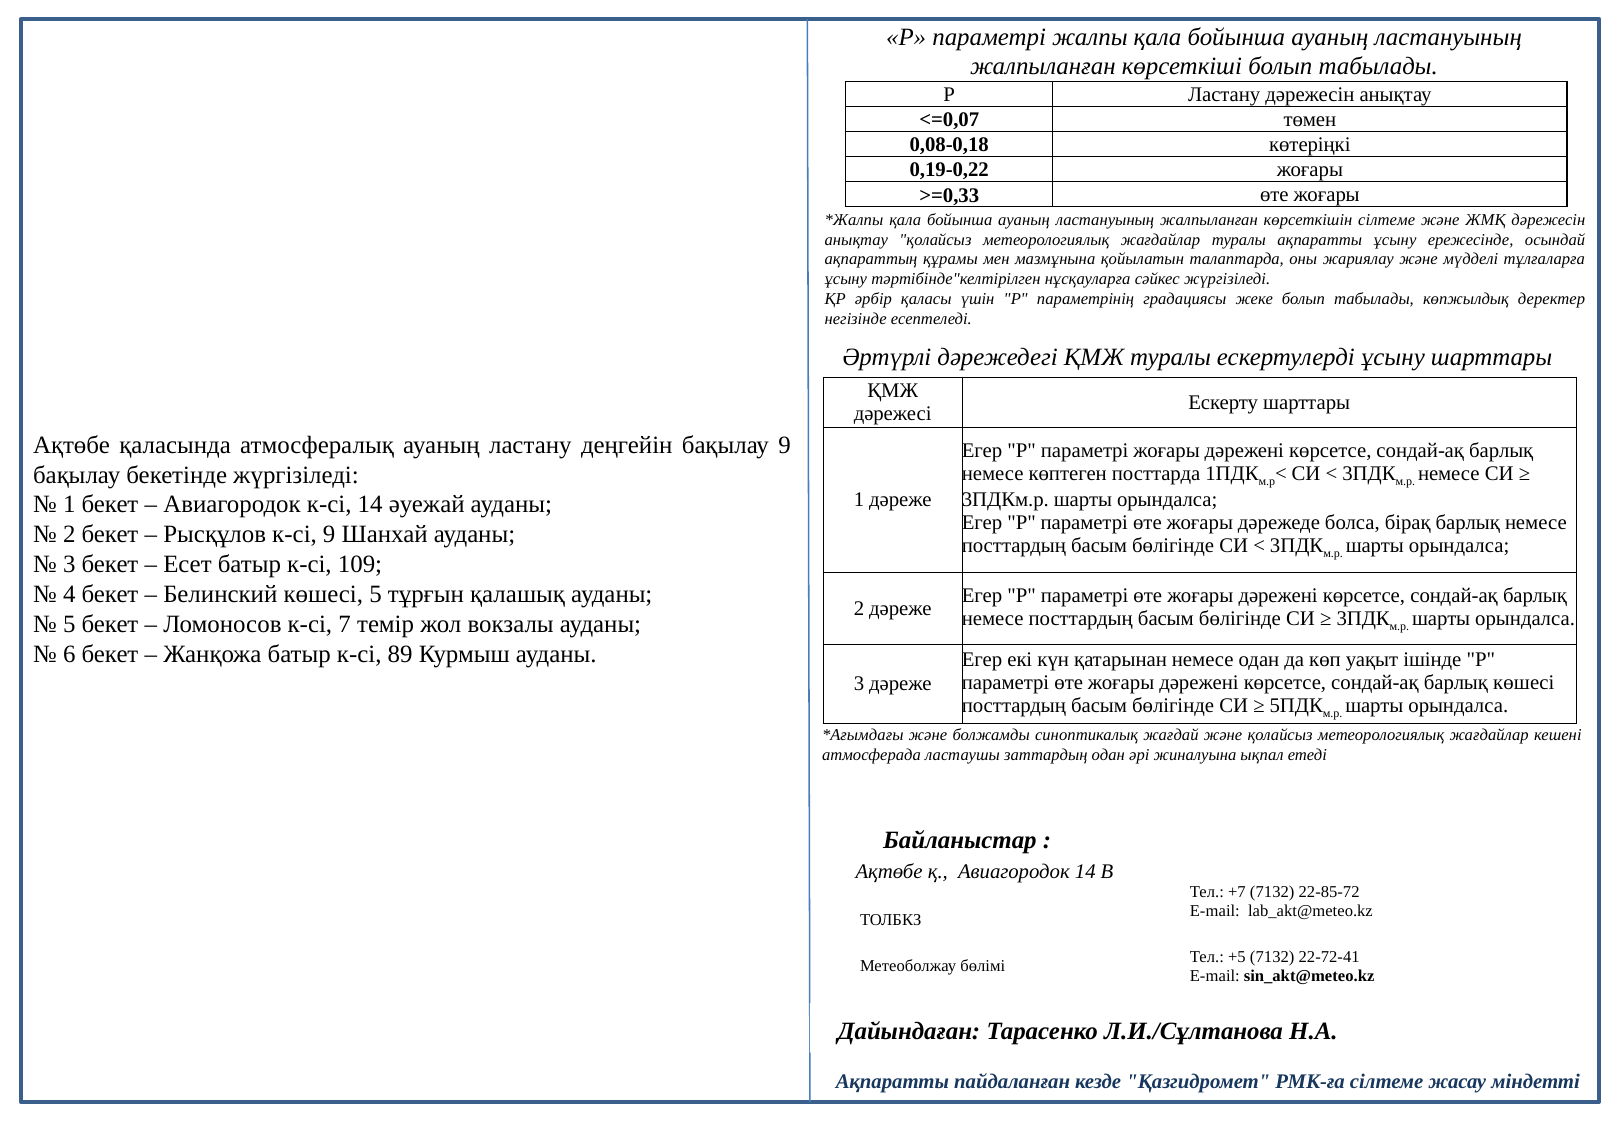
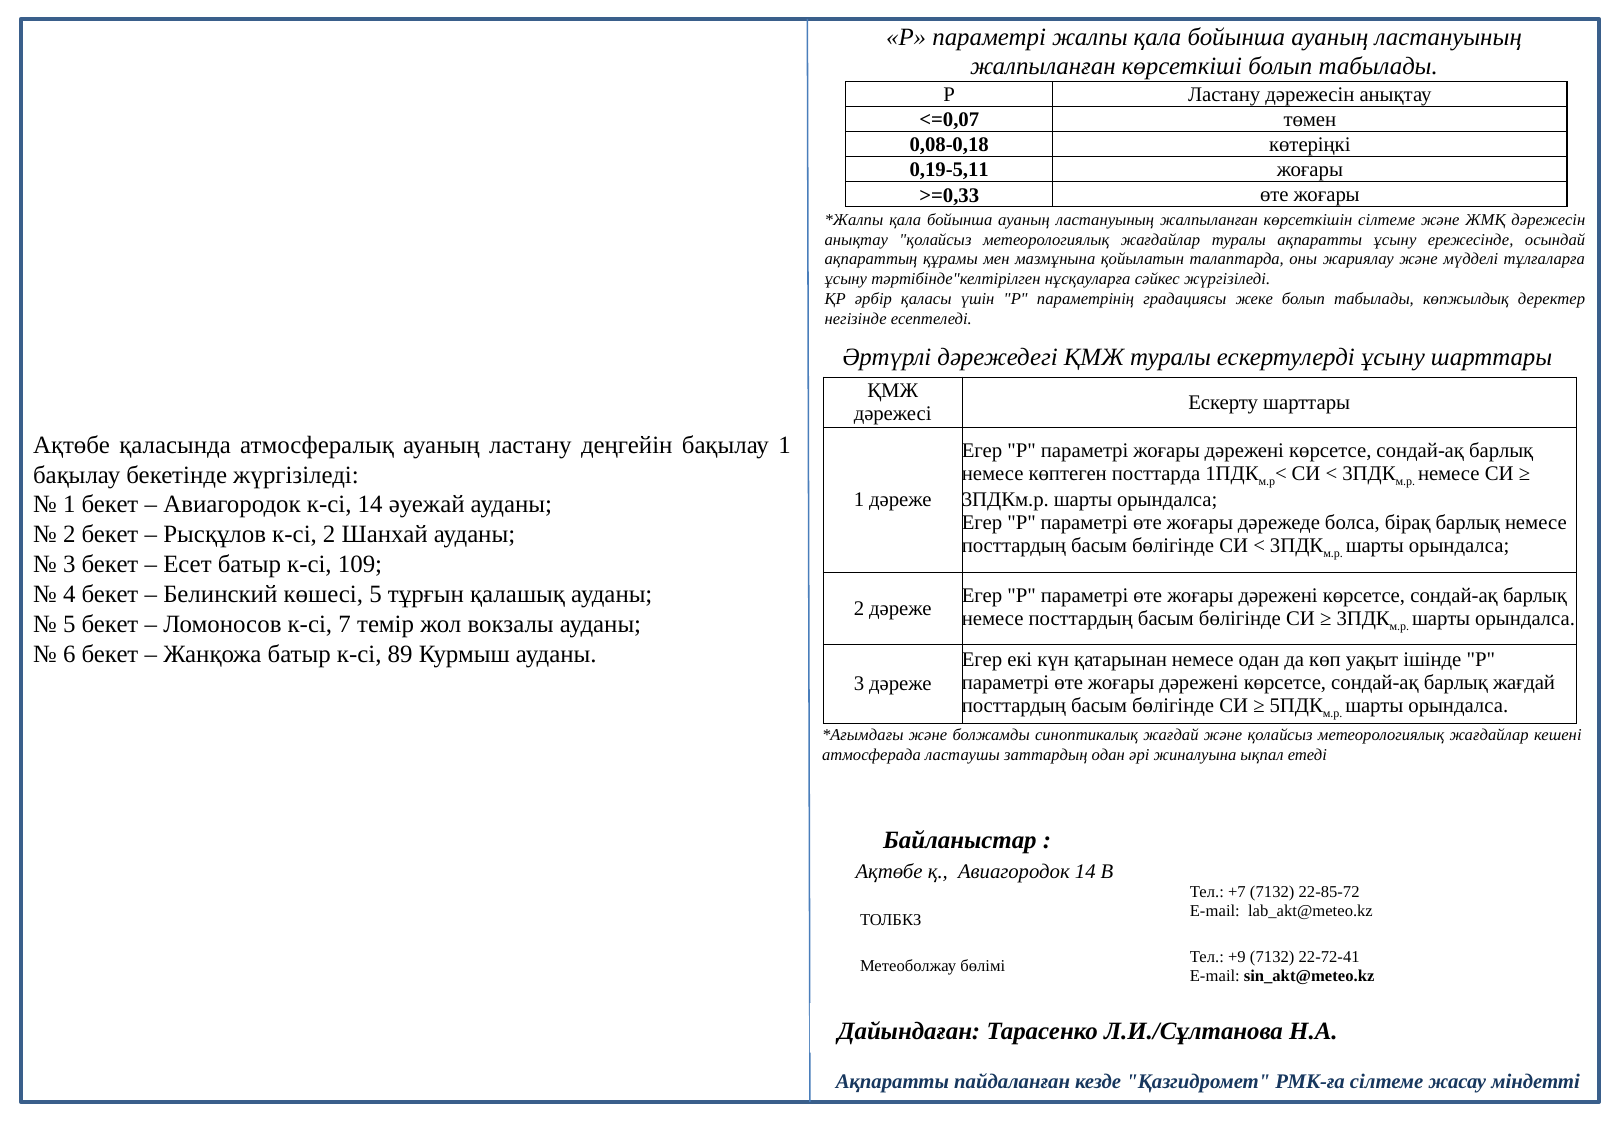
0,19-0,22: 0,19-0,22 -> 0,19-5,11
бақылау 9: 9 -> 1
к-сі 9: 9 -> 2
барлық көшесі: көшесі -> жағдай
+5: +5 -> +9
